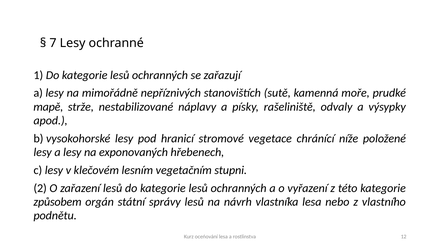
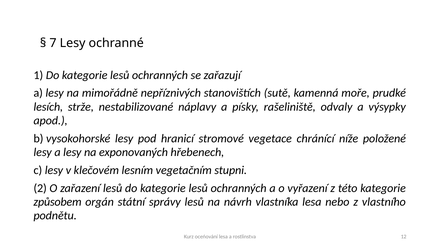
mapě: mapě -> lesích
